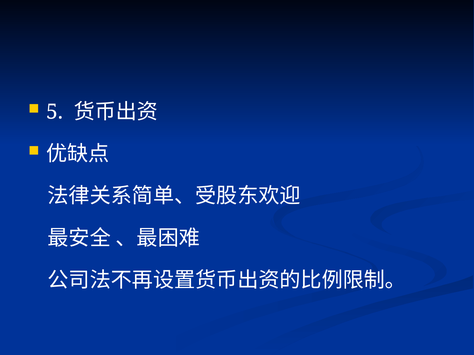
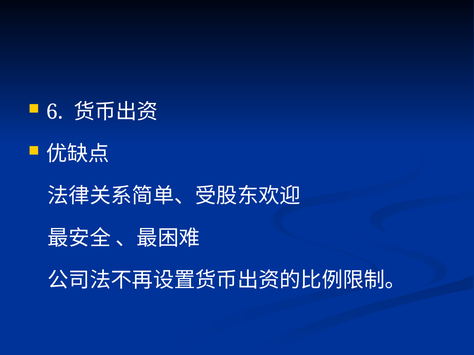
5: 5 -> 6
